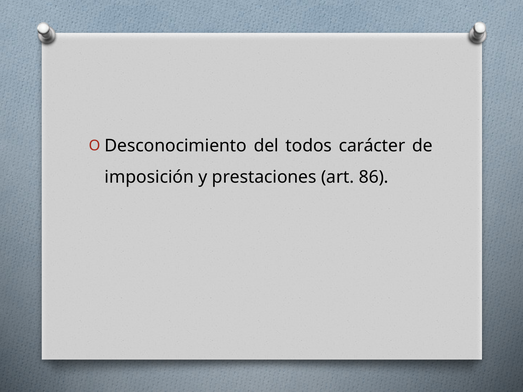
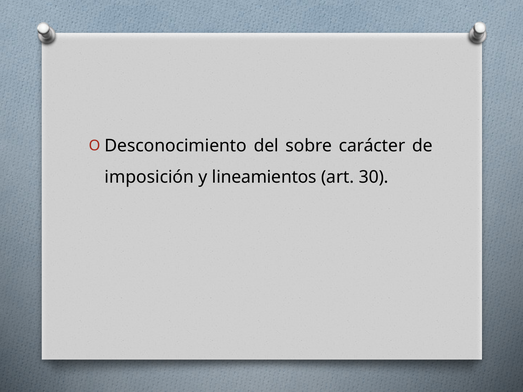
todos: todos -> sobre
prestaciones: prestaciones -> lineamientos
86: 86 -> 30
